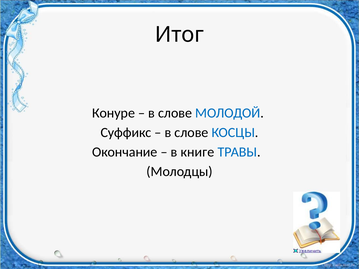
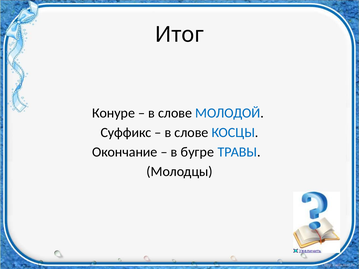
книге: книге -> бугре
